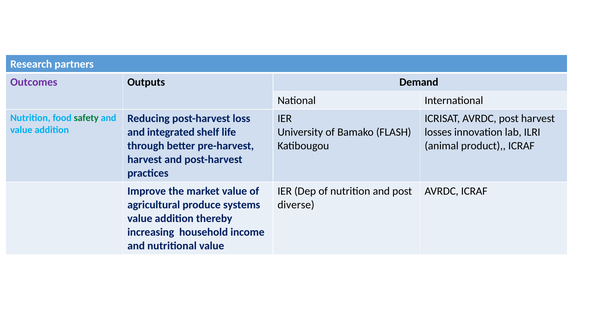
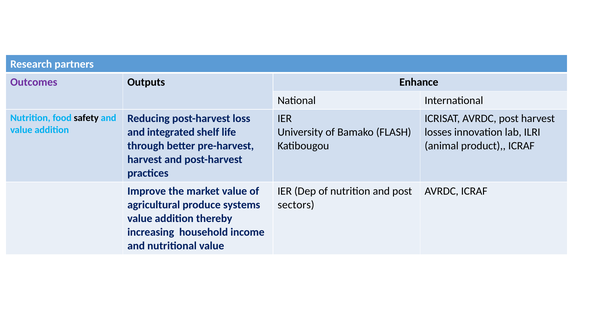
Demand: Demand -> Enhance
safety colour: green -> black
diverse: diverse -> sectors
